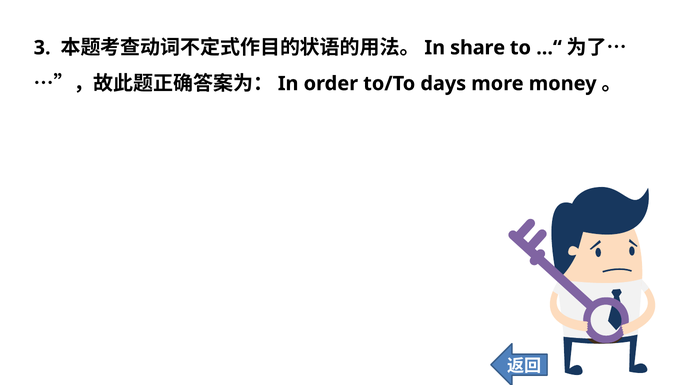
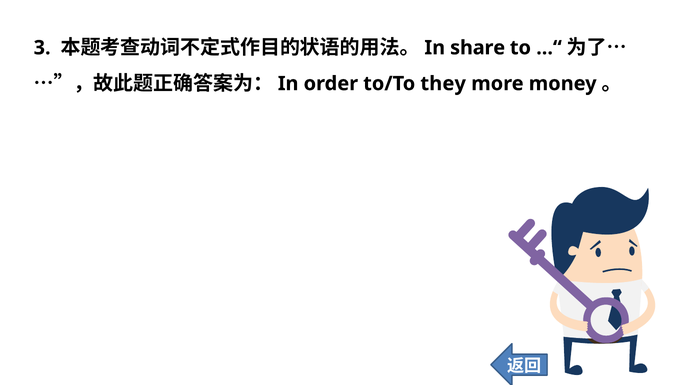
days: days -> they
